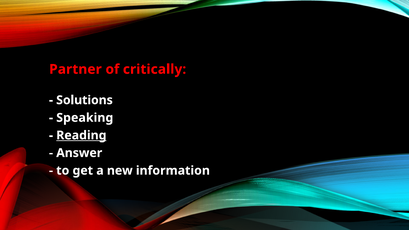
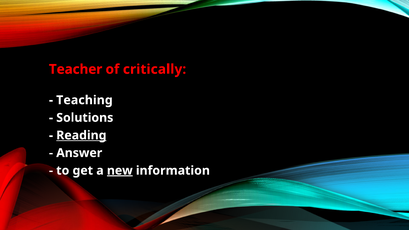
Partner: Partner -> Teacher
Solutions: Solutions -> Teaching
Speaking: Speaking -> Solutions
new underline: none -> present
